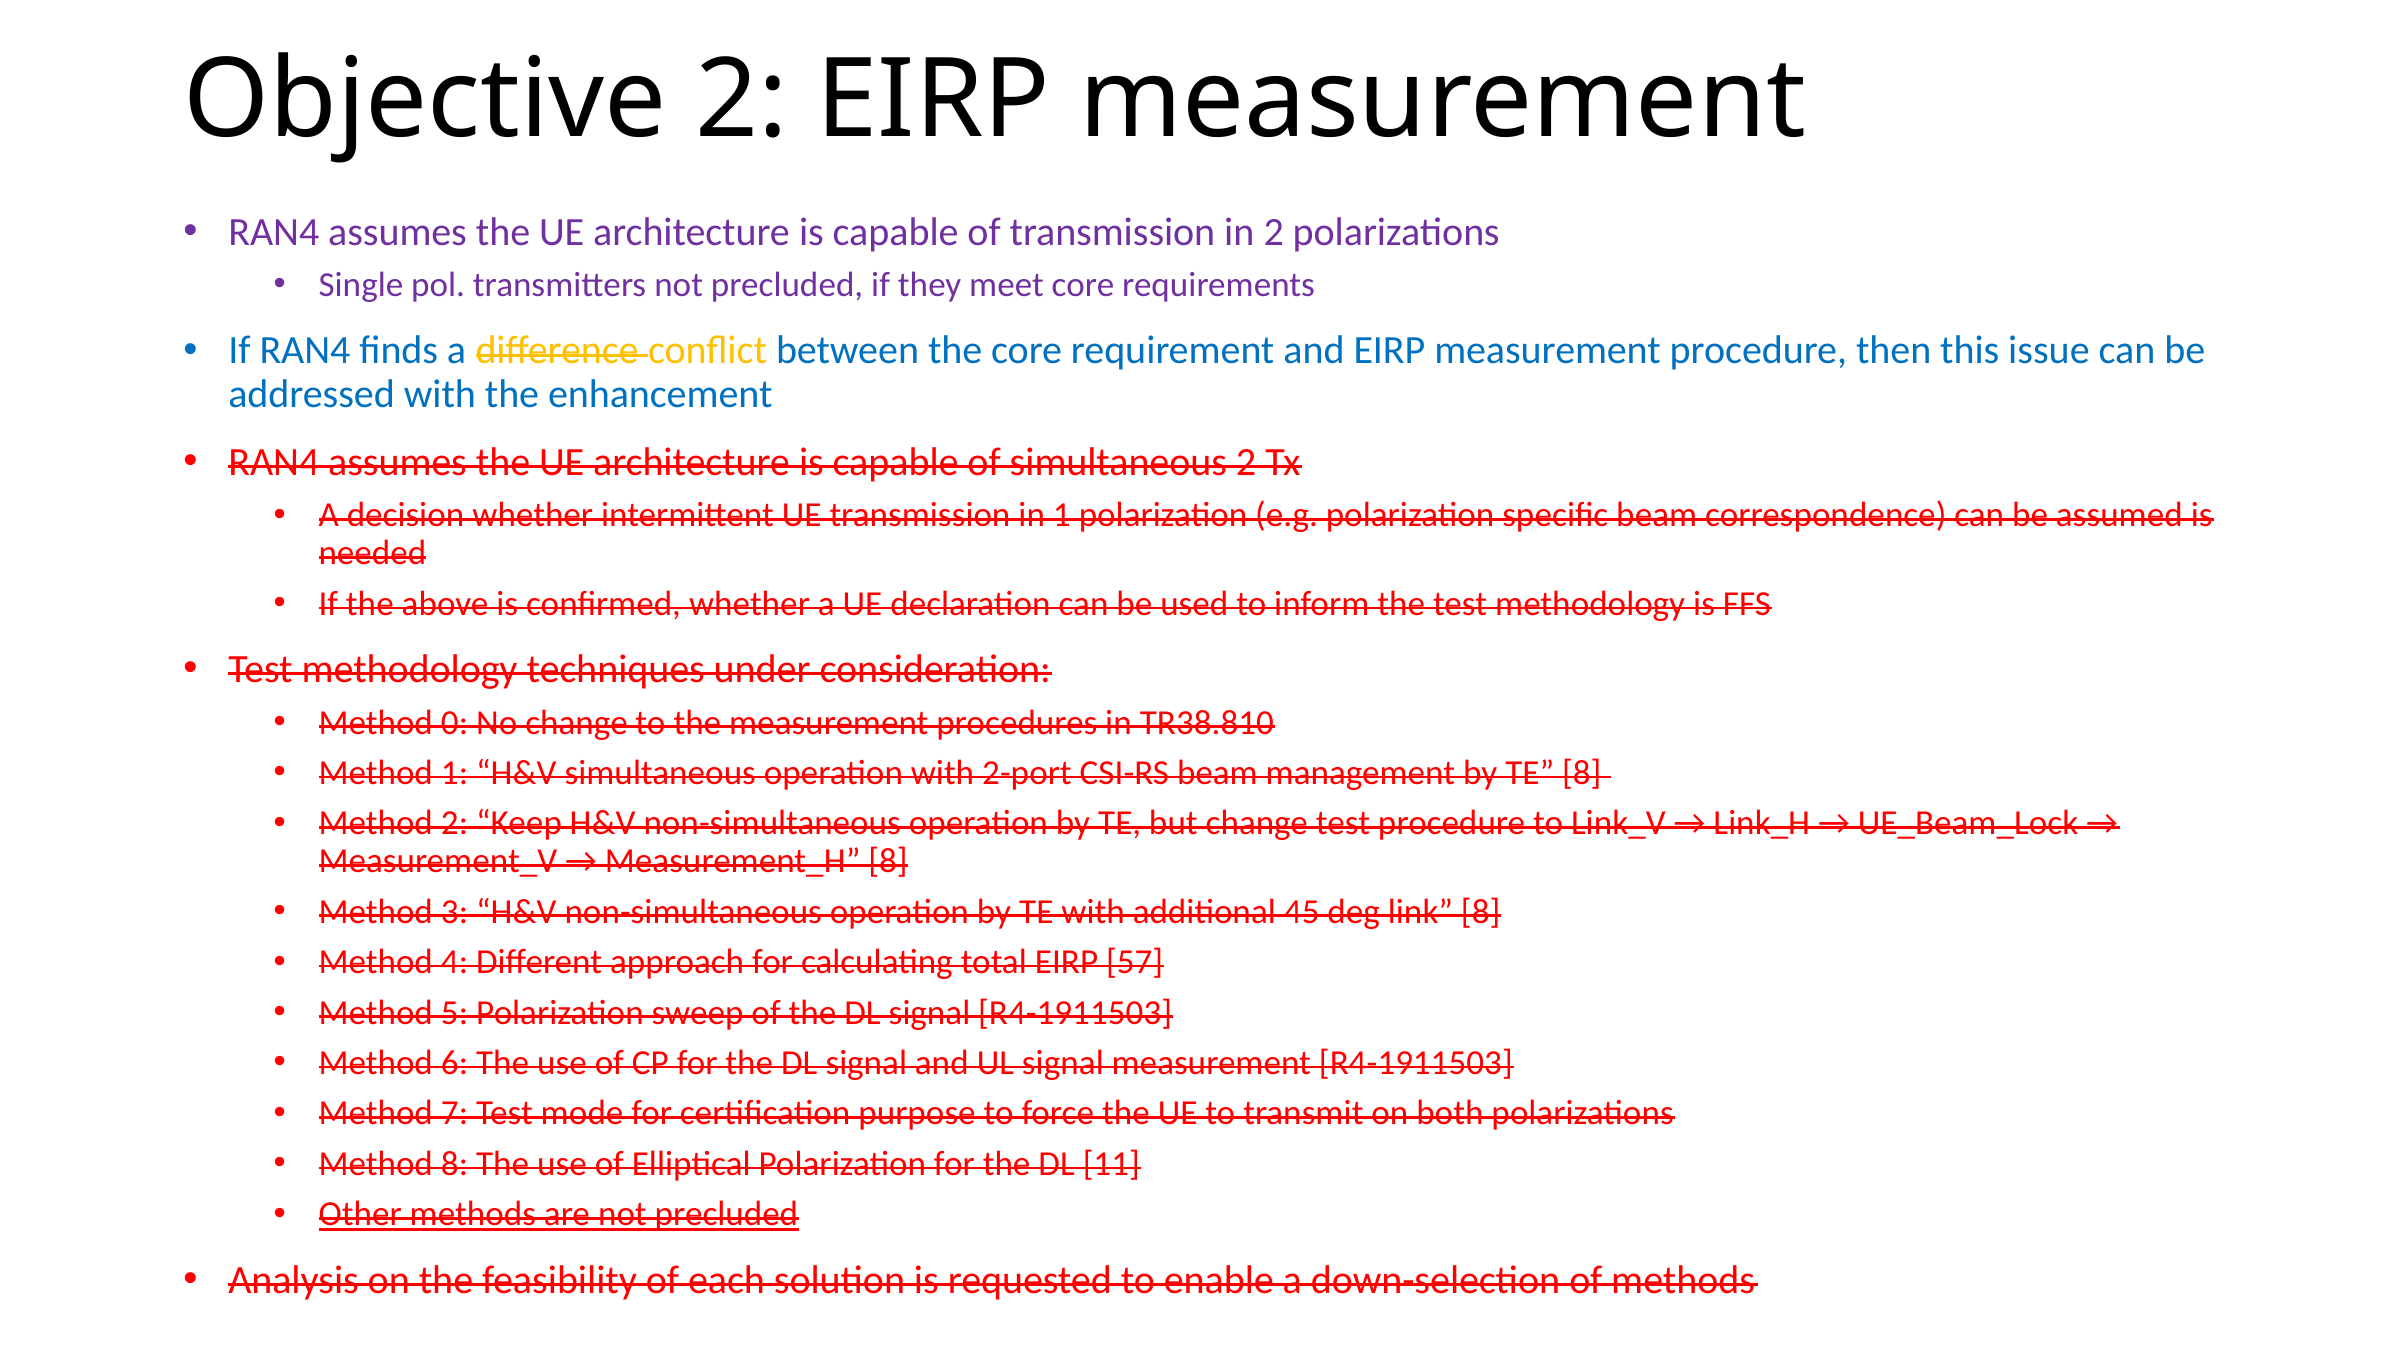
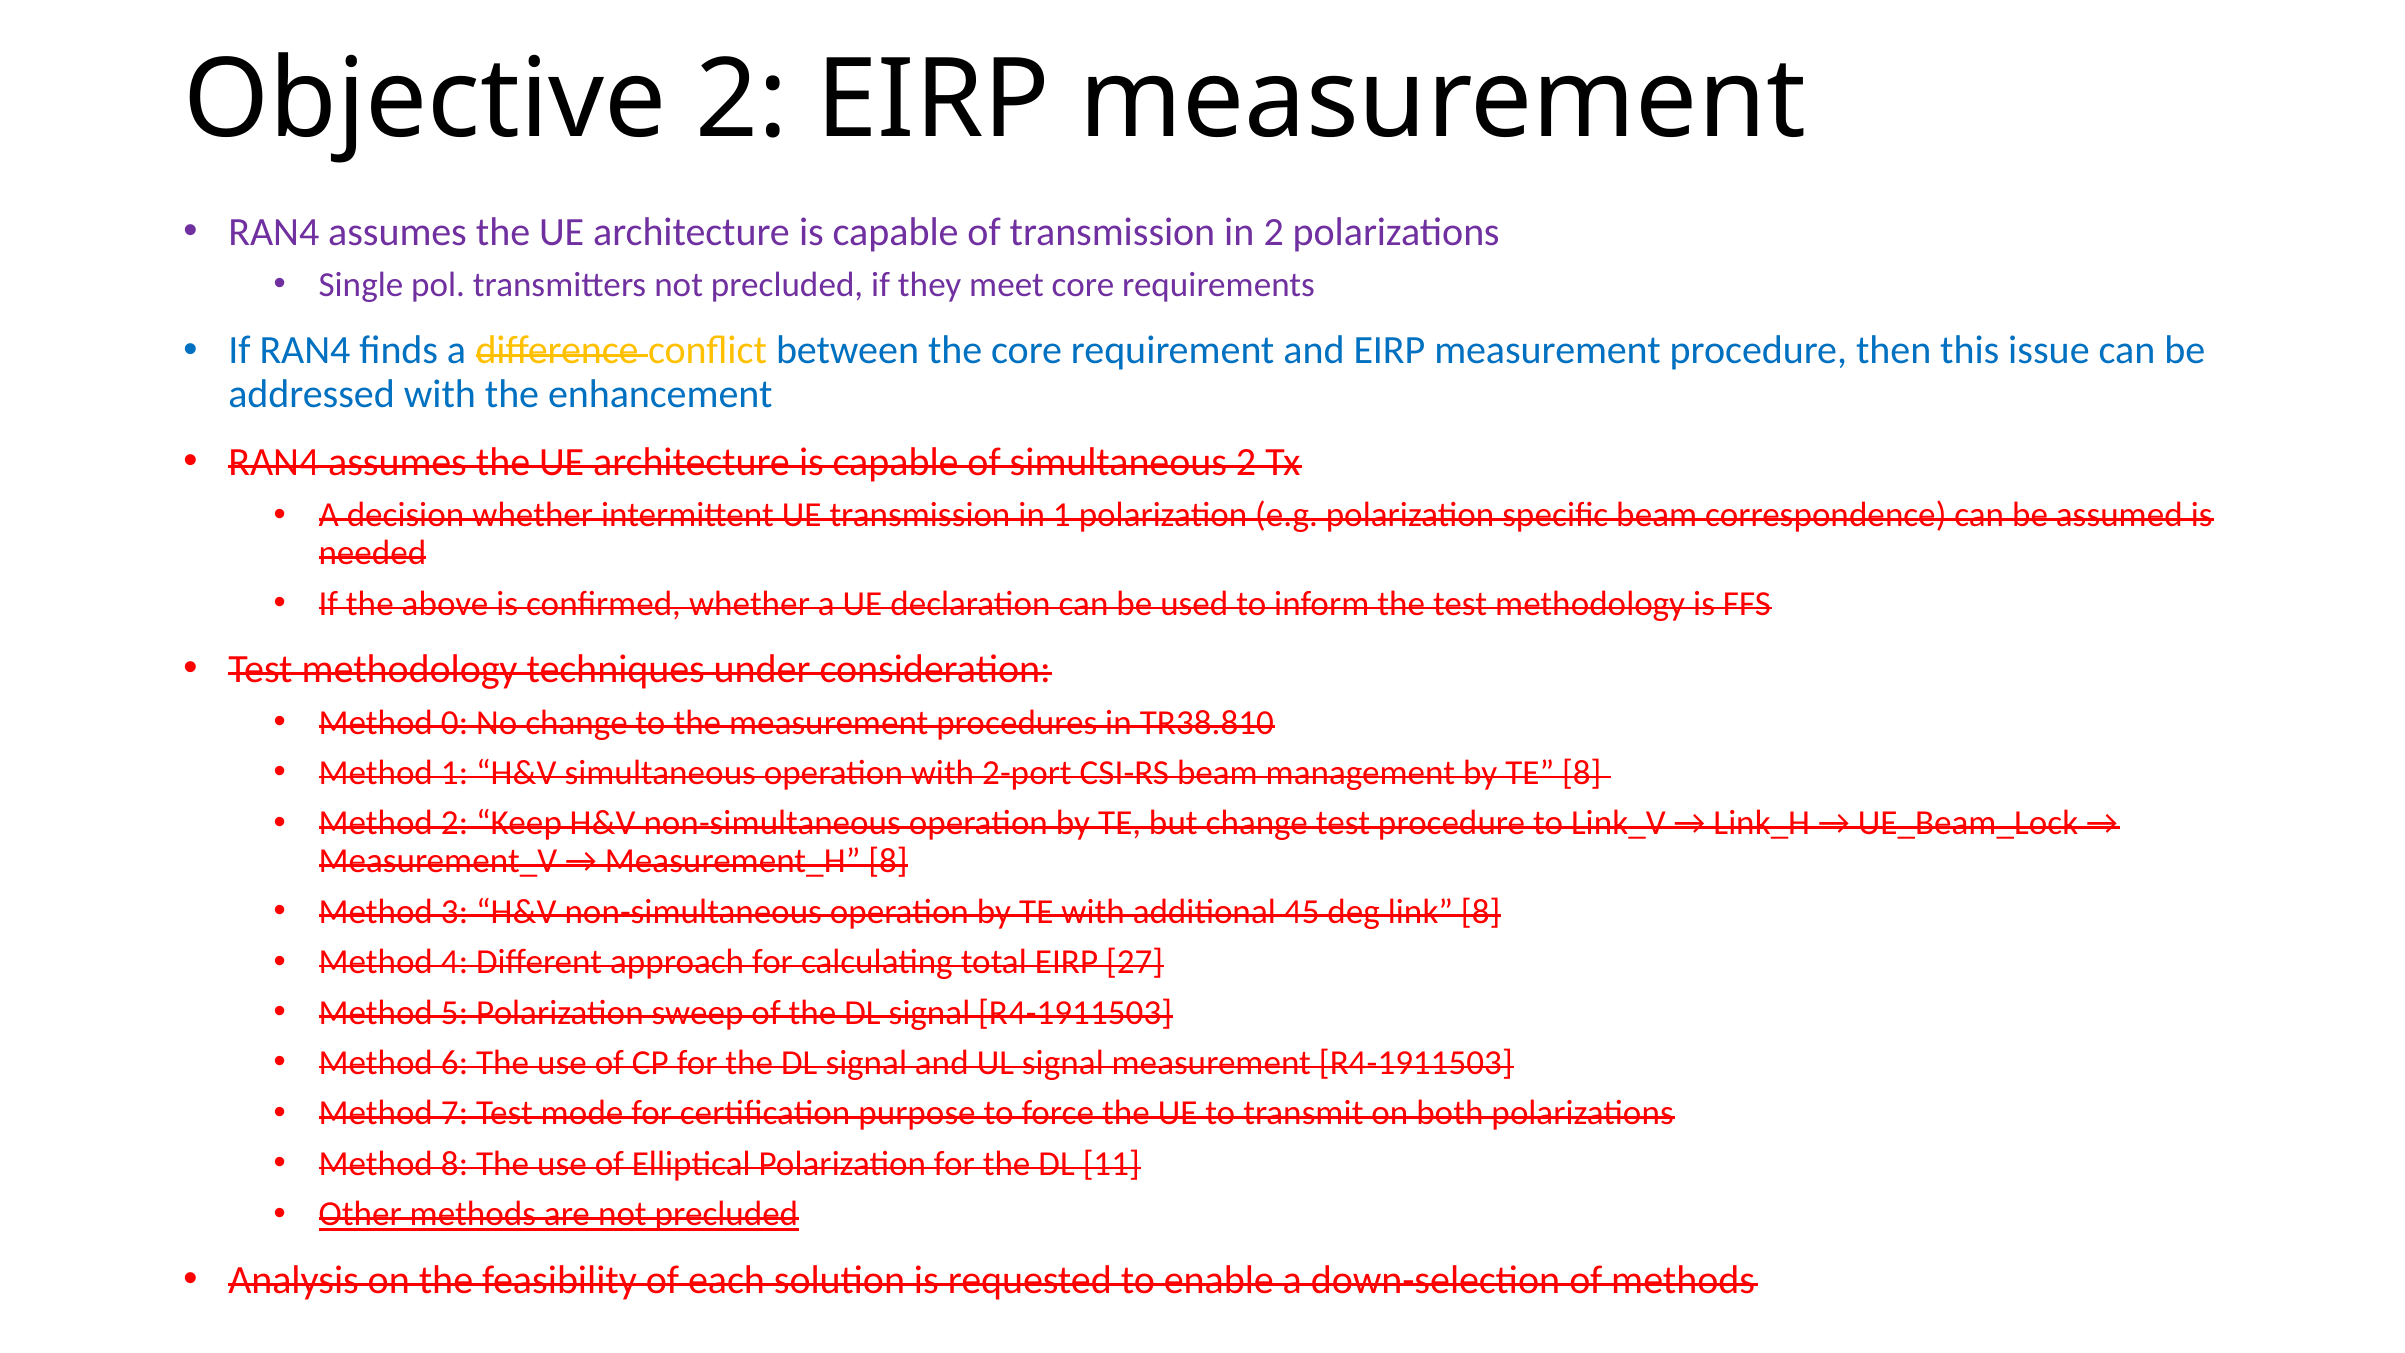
57: 57 -> 27
